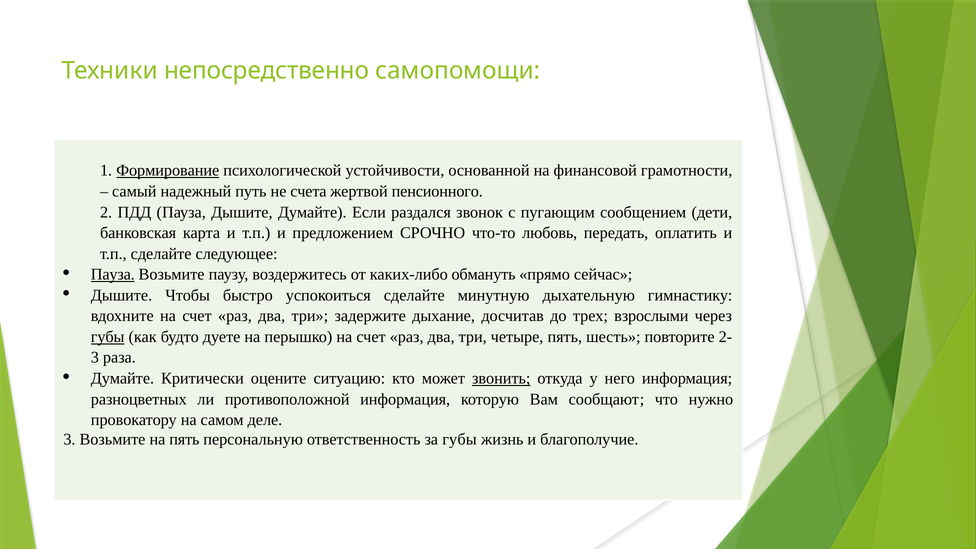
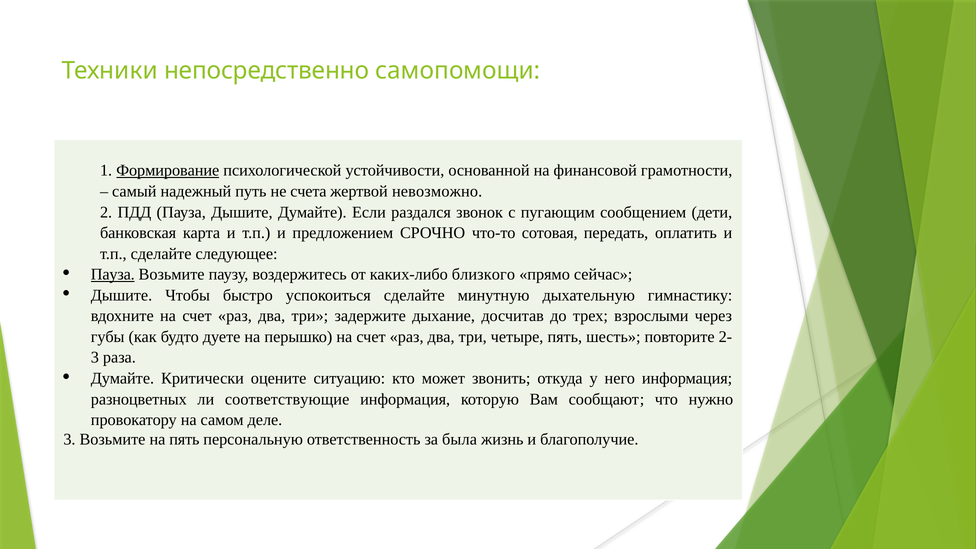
пенсионного: пенсионного -> невозможно
любовь: любовь -> сотовая
обмануть: обмануть -> близкого
губы at (108, 337) underline: present -> none
звонить underline: present -> none
противоположной: противоположной -> соответствующие
за губы: губы -> была
